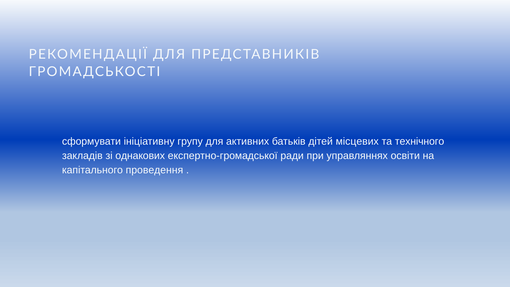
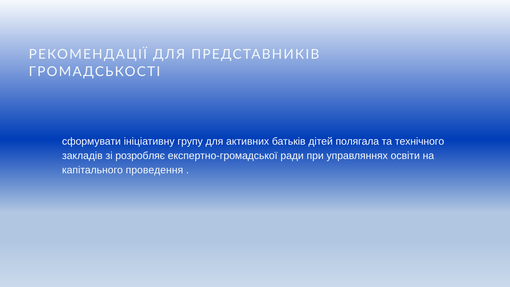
місцевих: місцевих -> полягала
однакових: однакових -> розробляє
